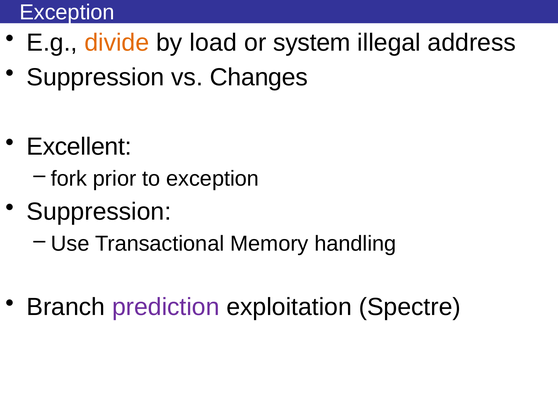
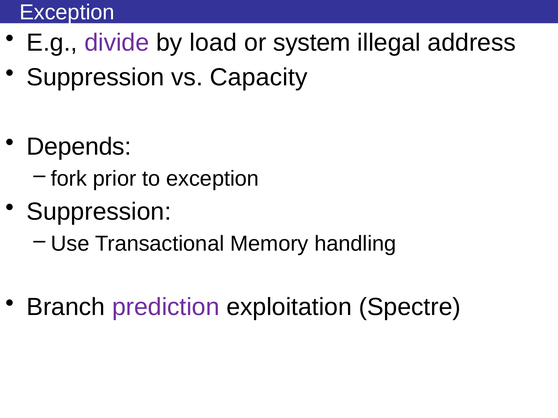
divide colour: orange -> purple
Changes: Changes -> Capacity
Excellent: Excellent -> Depends
